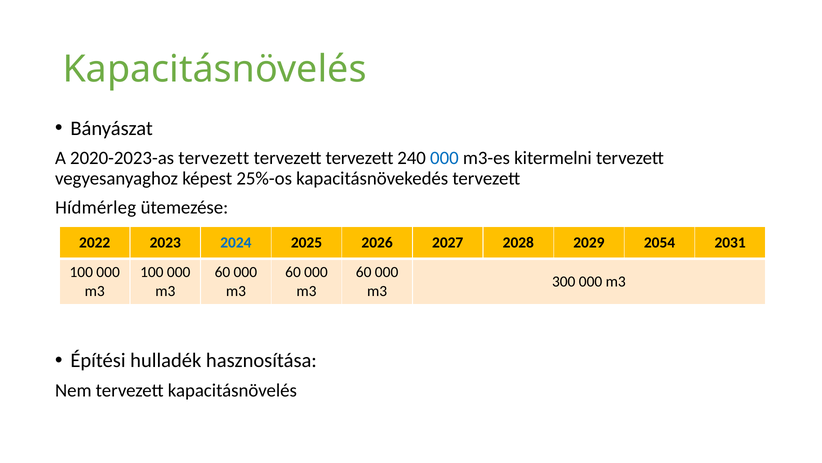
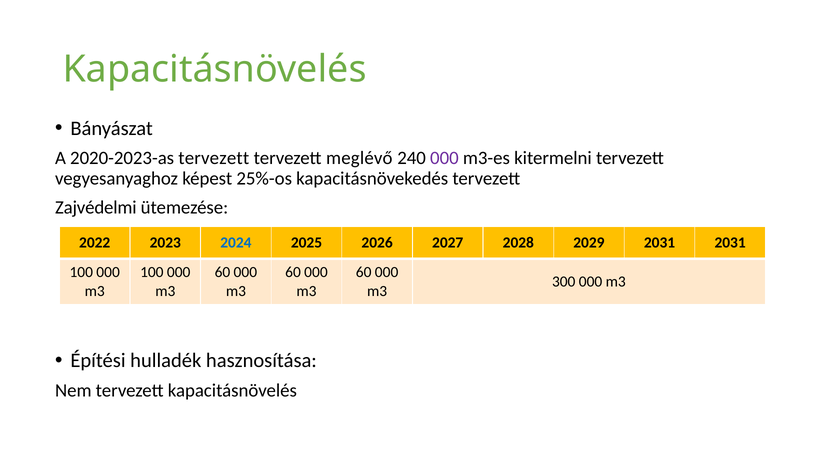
tervezett at (360, 158): tervezett -> meglévő
000 at (444, 158) colour: blue -> purple
Hídmérleg: Hídmérleg -> Zajvédelmi
2029 2054: 2054 -> 2031
